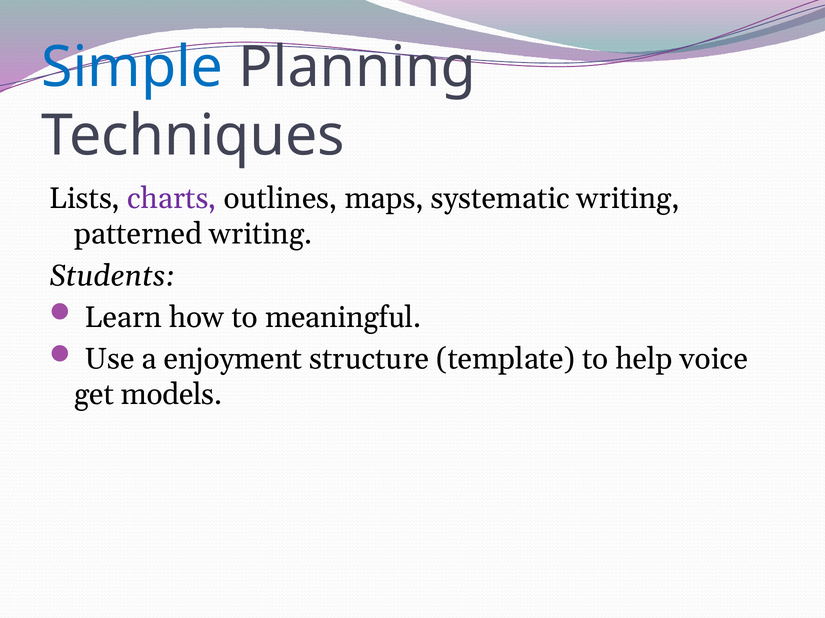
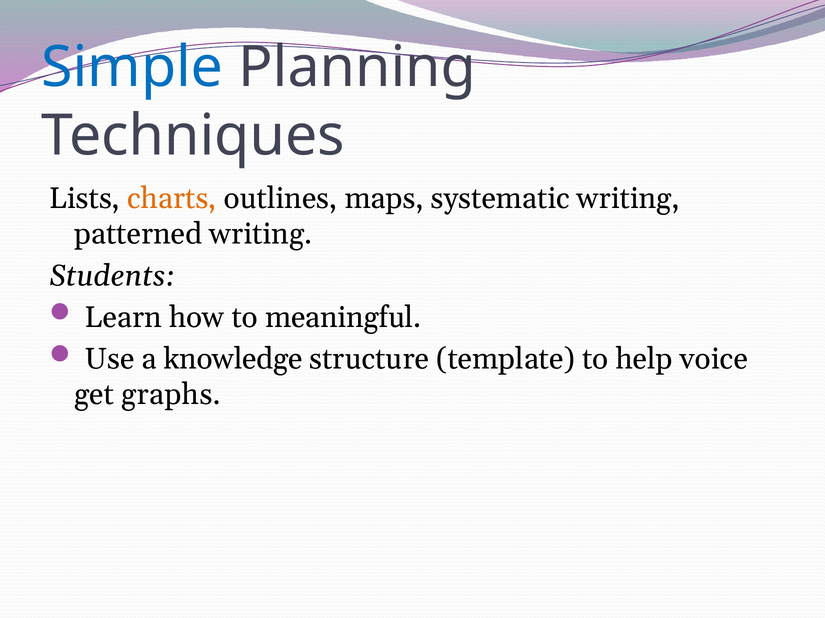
charts colour: purple -> orange
enjoyment: enjoyment -> knowledge
models: models -> graphs
